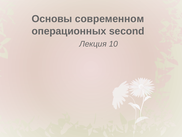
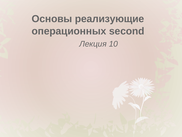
современном: современном -> реализующие
